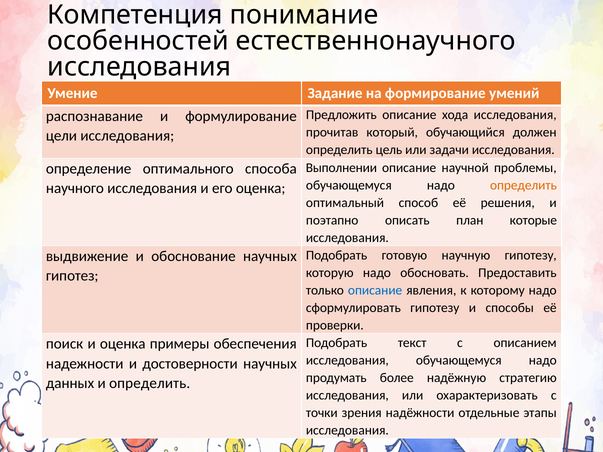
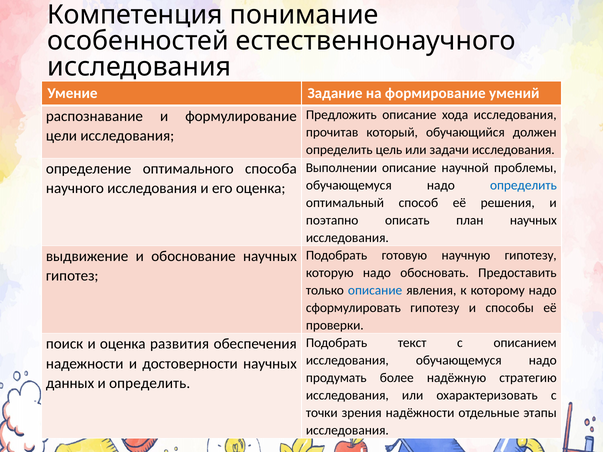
определить at (523, 185) colour: orange -> blue
план которые: которые -> научных
примеры: примеры -> развития
